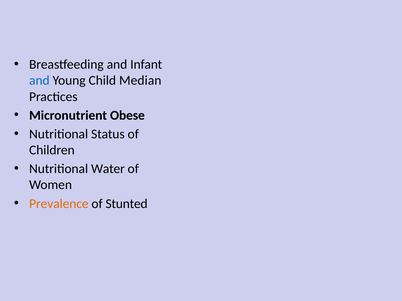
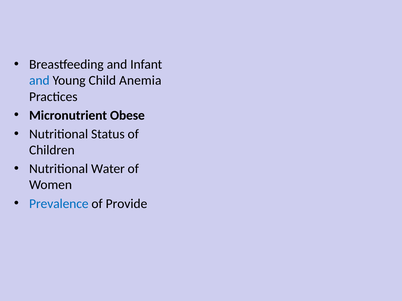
Median: Median -> Anemia
Prevalence colour: orange -> blue
Stunted: Stunted -> Provide
